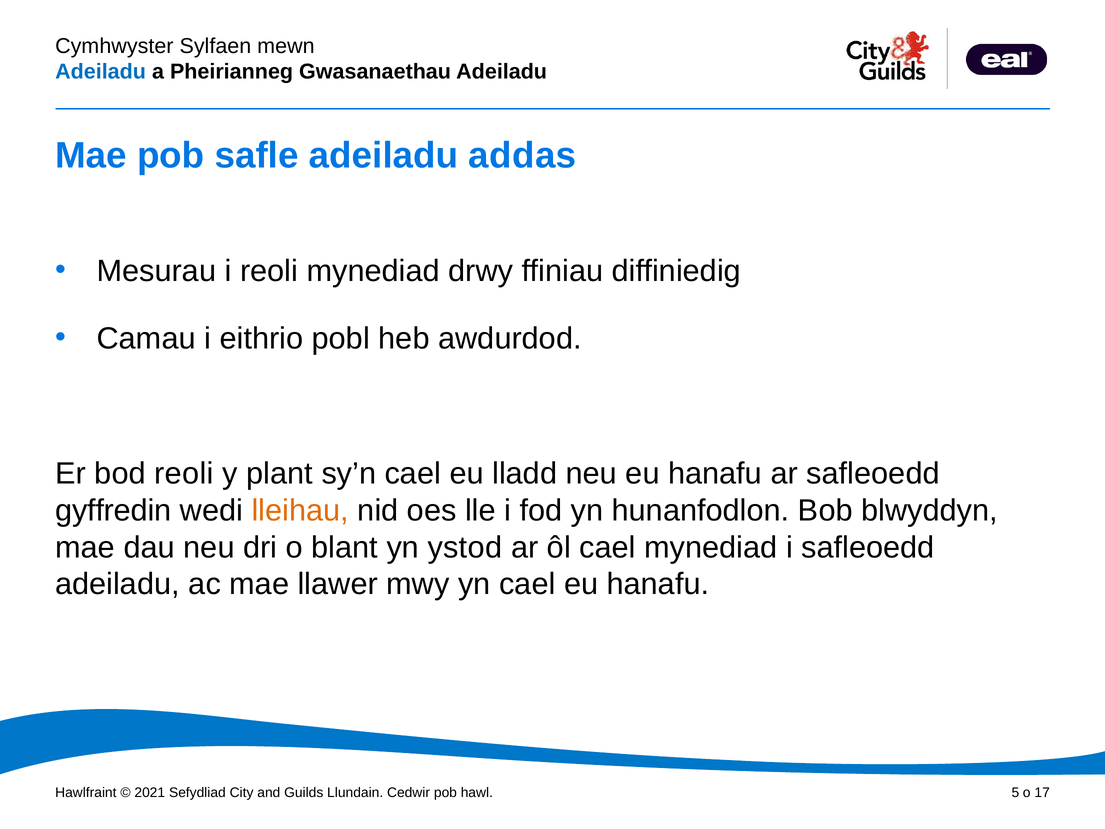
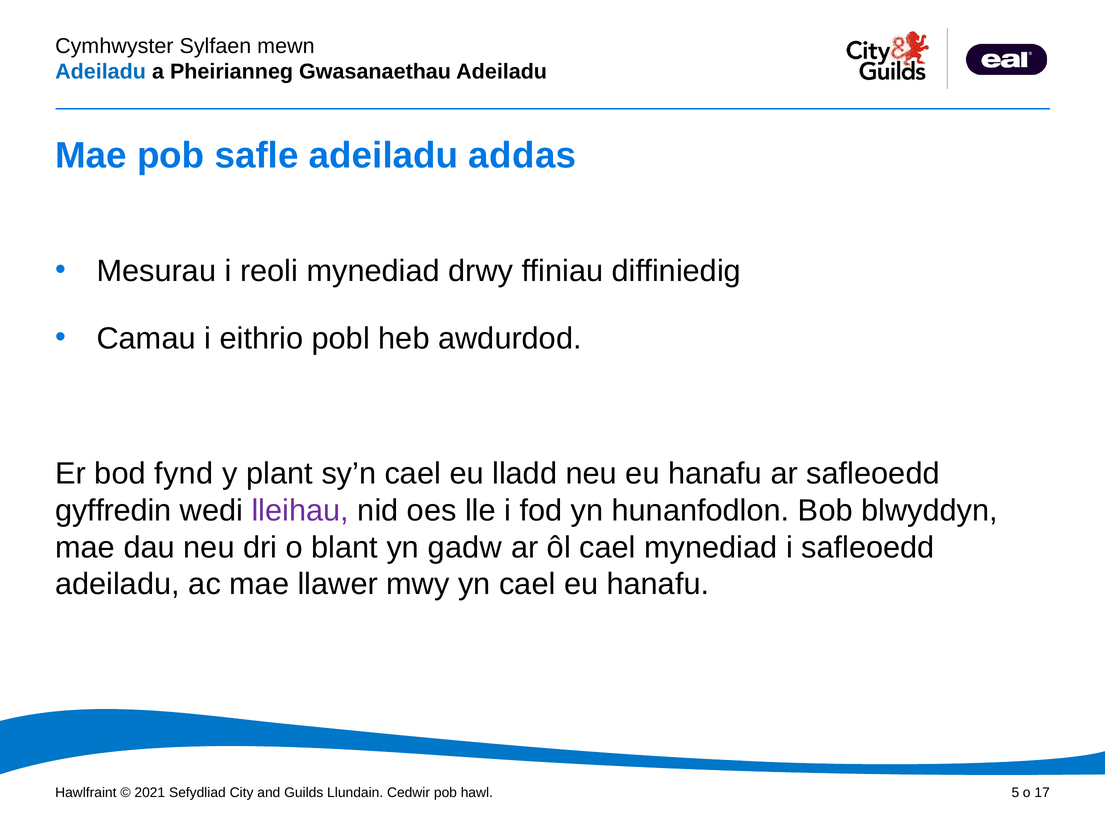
bod reoli: reoli -> fynd
lleihau colour: orange -> purple
ystod: ystod -> gadw
